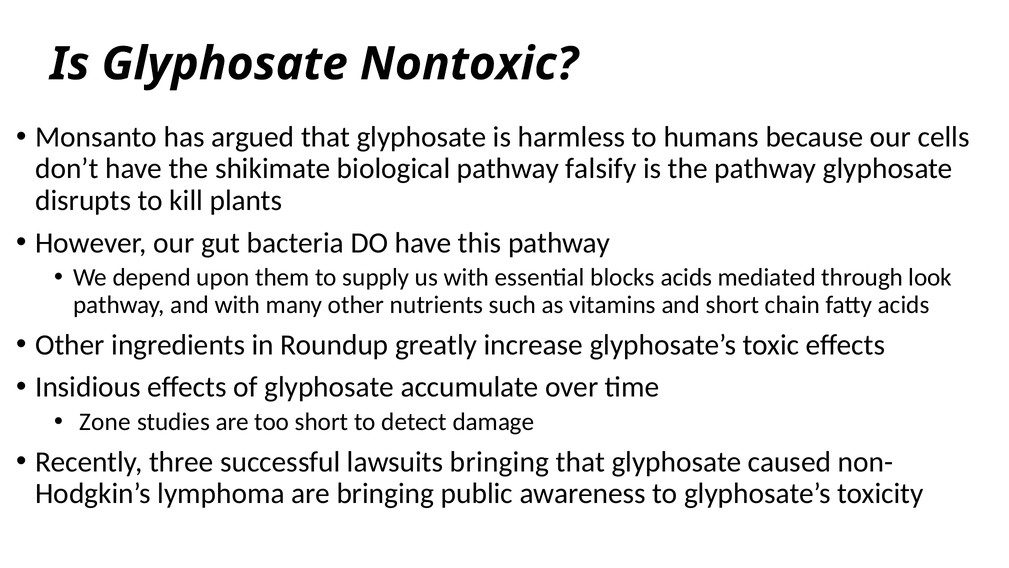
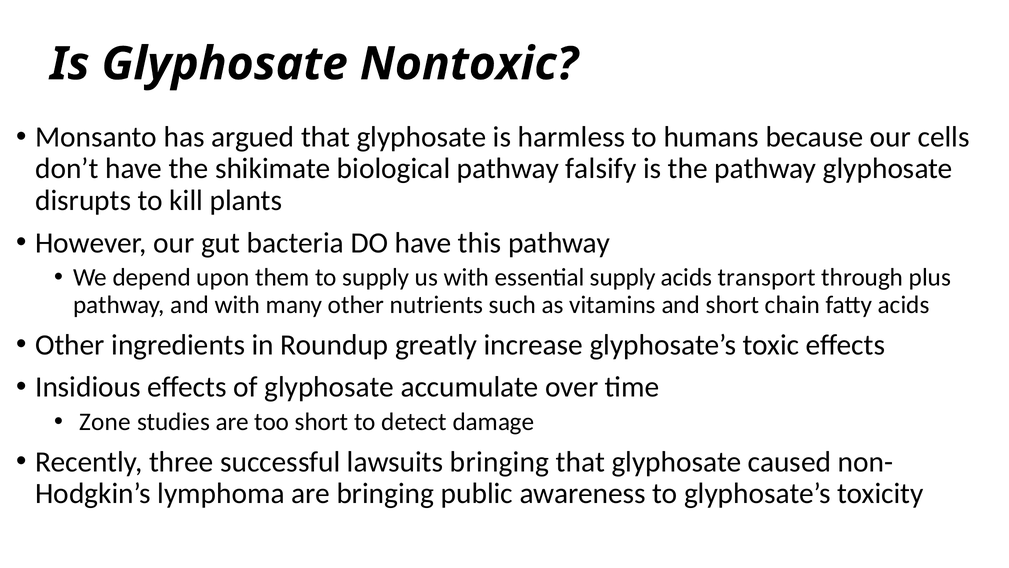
essential blocks: blocks -> supply
mediated: mediated -> transport
look: look -> plus
